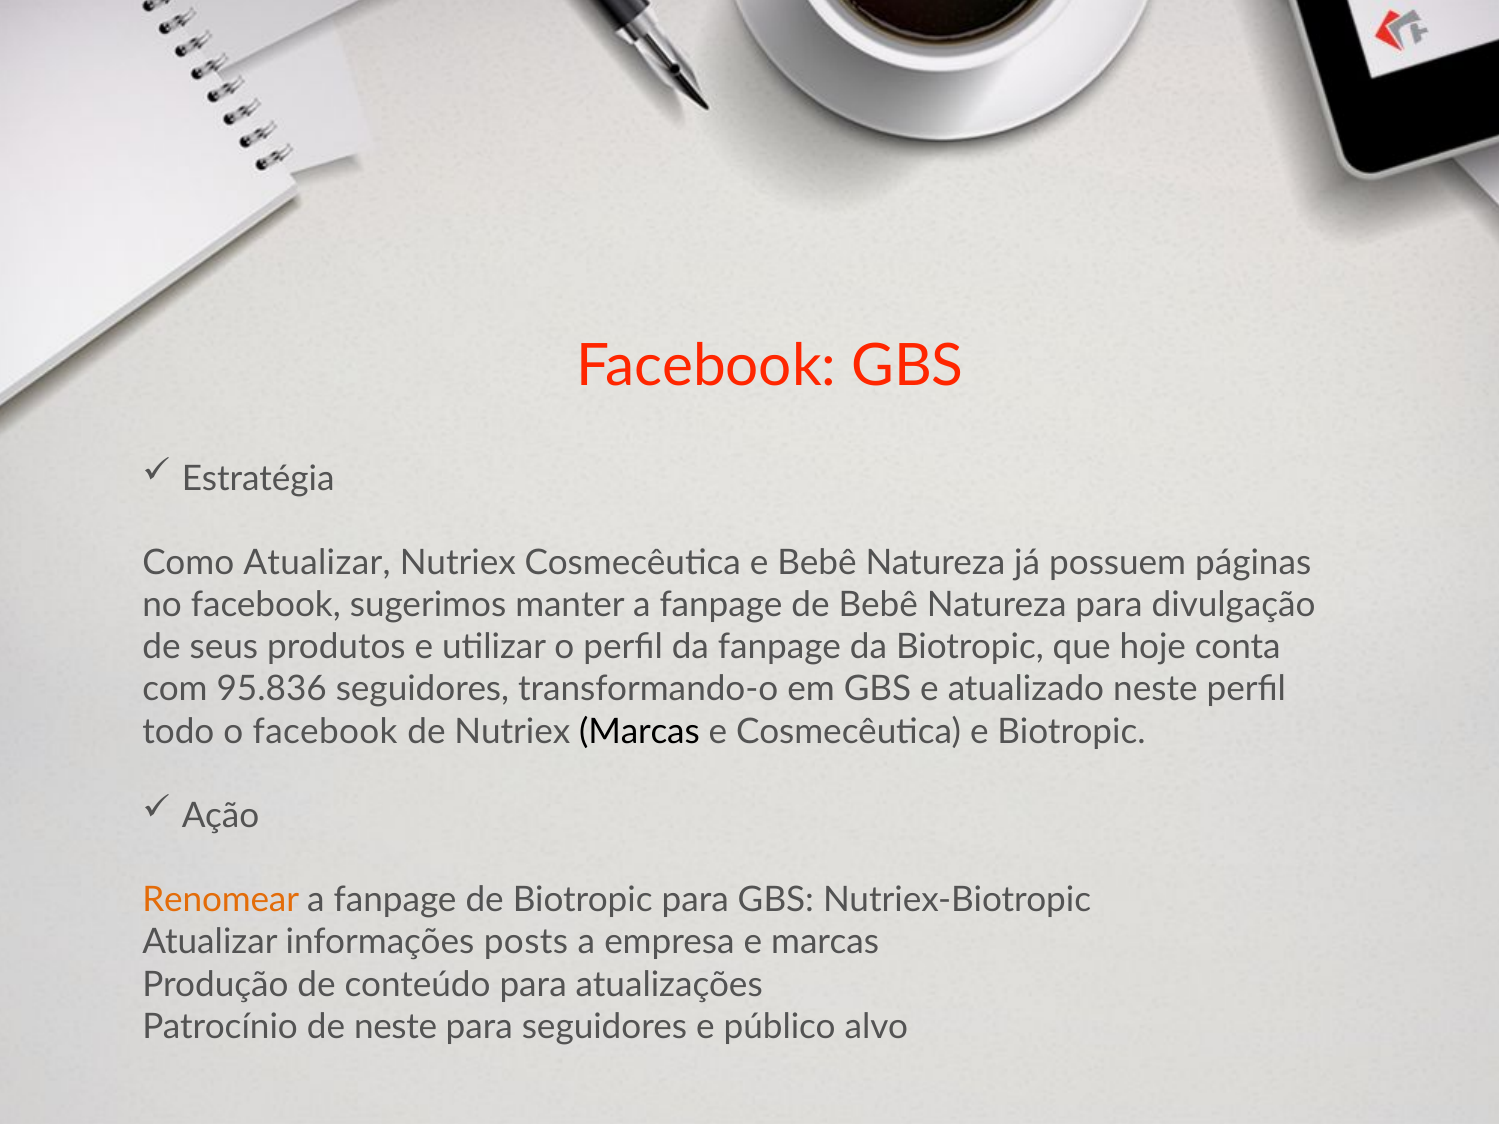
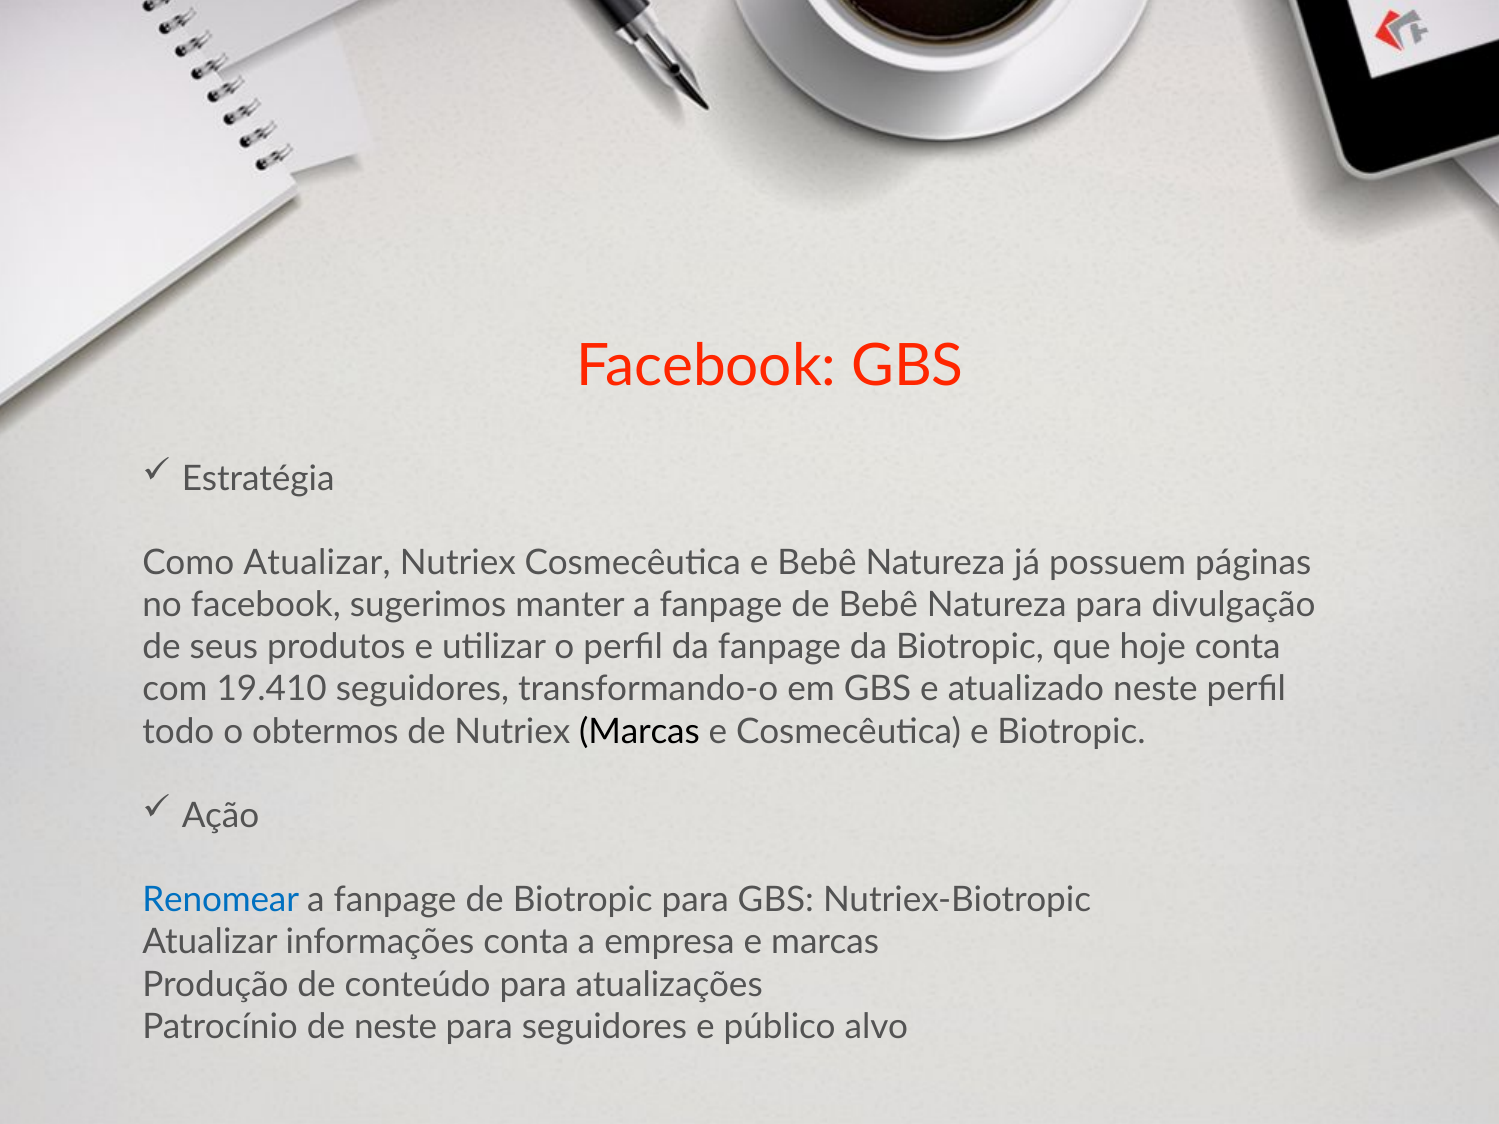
95.836: 95.836 -> 19.410
o facebook: facebook -> obtermos
Renomear colour: orange -> blue
informações posts: posts -> conta
